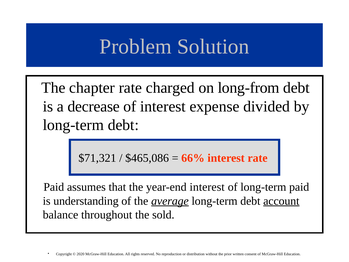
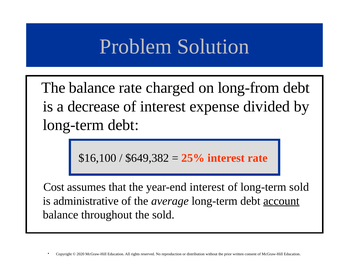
The chapter: chapter -> balance
$71,321: $71,321 -> $16,100
$465,086: $465,086 -> $649,382
66%: 66% -> 25%
Paid at (54, 187): Paid -> Cost
long-term paid: paid -> sold
understanding: understanding -> administrative
average underline: present -> none
